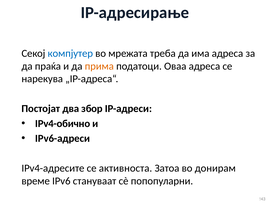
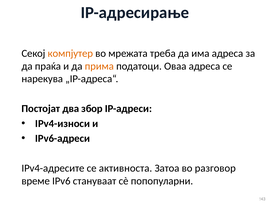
компјутер colour: blue -> orange
IPv4-обично: IPv4-обично -> IPv4-износи
донирам: донирам -> разговор
